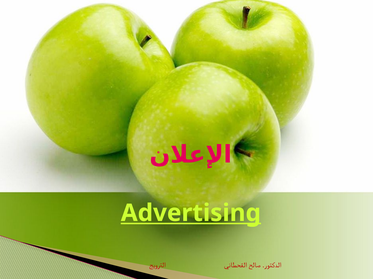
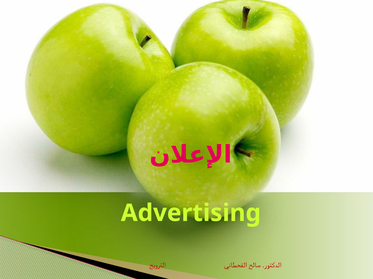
Advertising underline: present -> none
